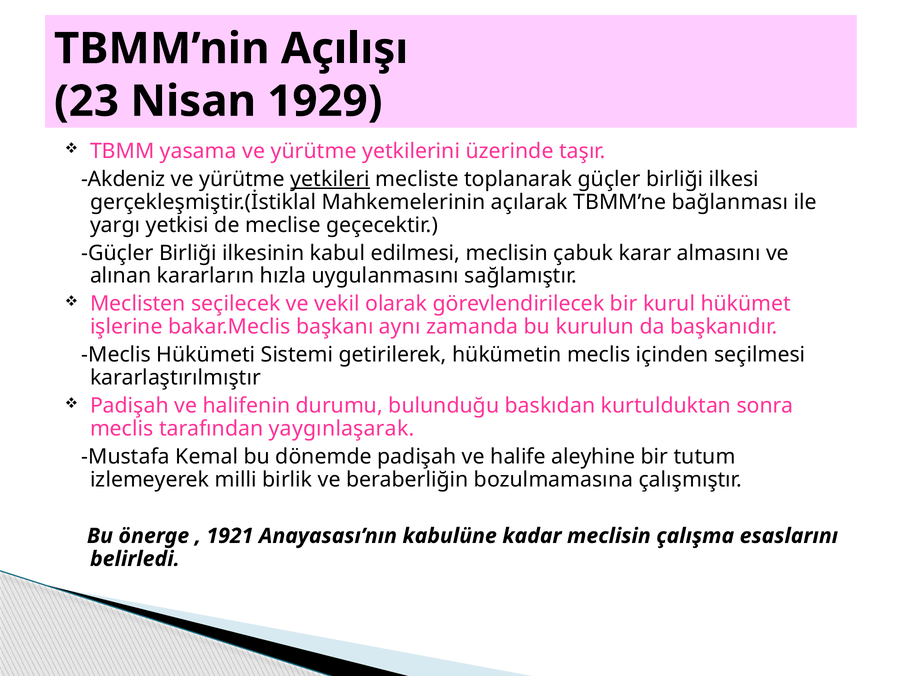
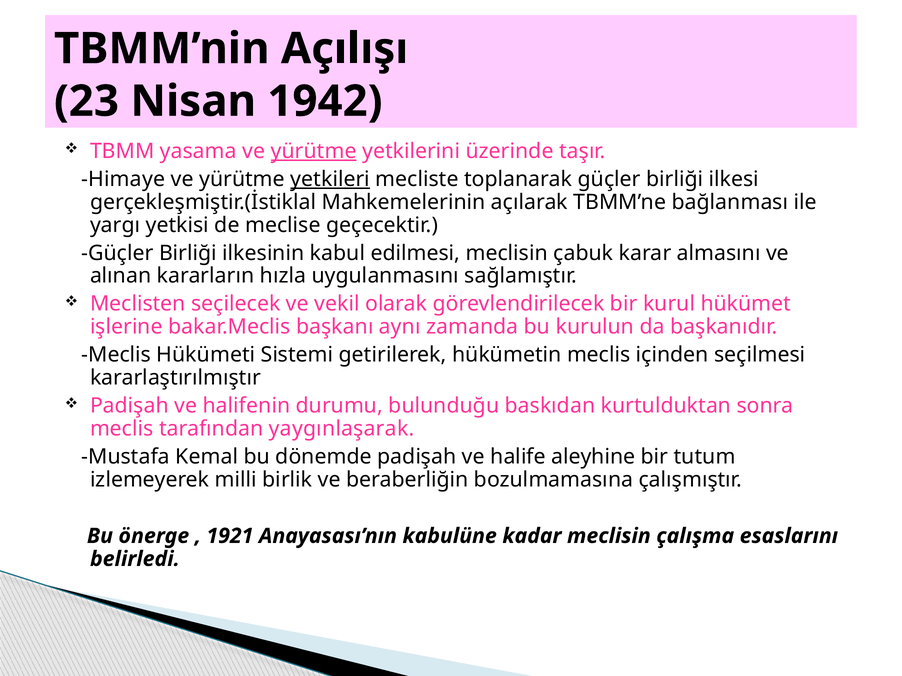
1929: 1929 -> 1942
yürütme at (314, 151) underline: none -> present
Akdeniz: Akdeniz -> Himaye
